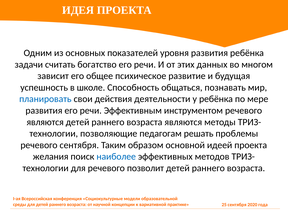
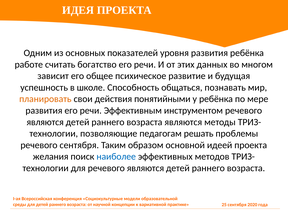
задачи: задачи -> работе
планировать colour: blue -> orange
деятельности: деятельности -> понятийными
для речевого позволит: позволит -> являются
